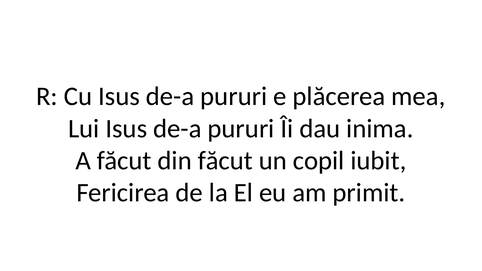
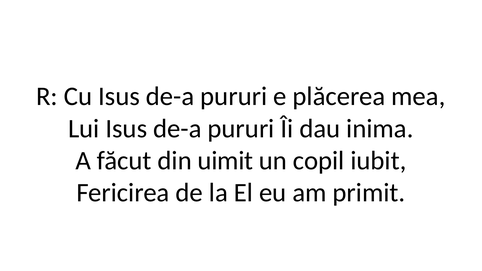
din făcut: făcut -> uimit
